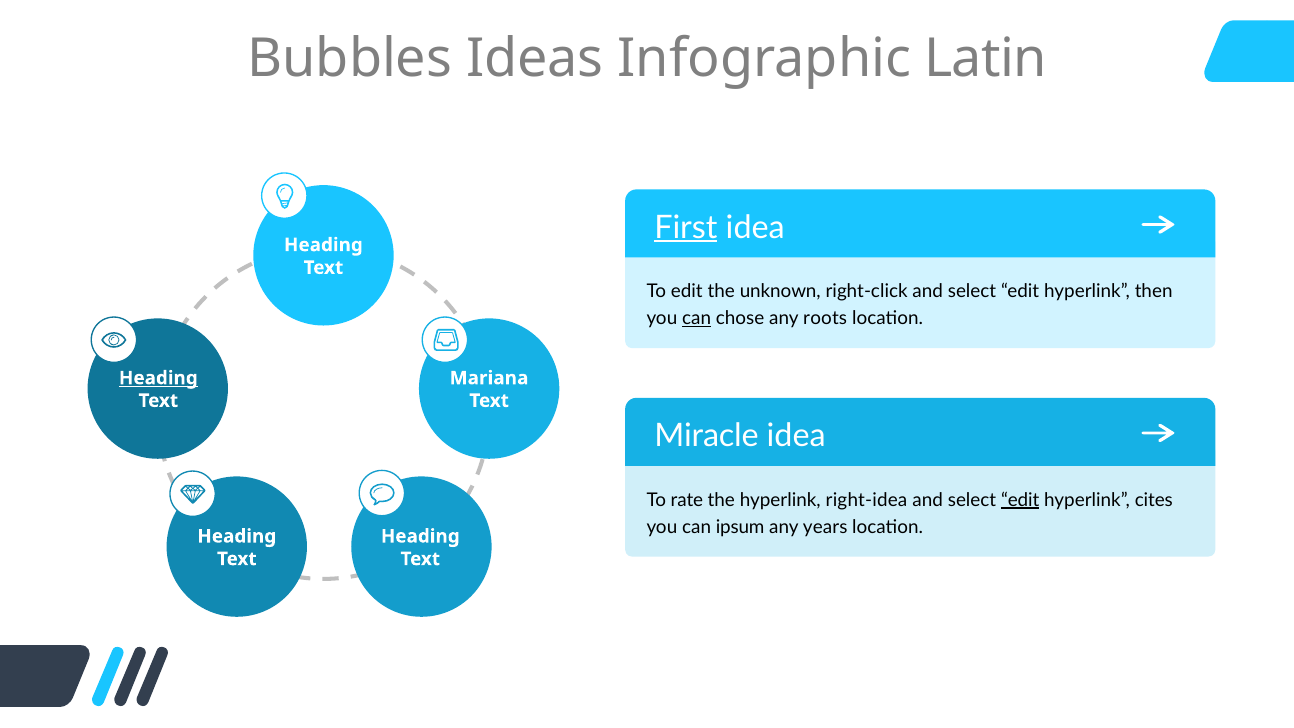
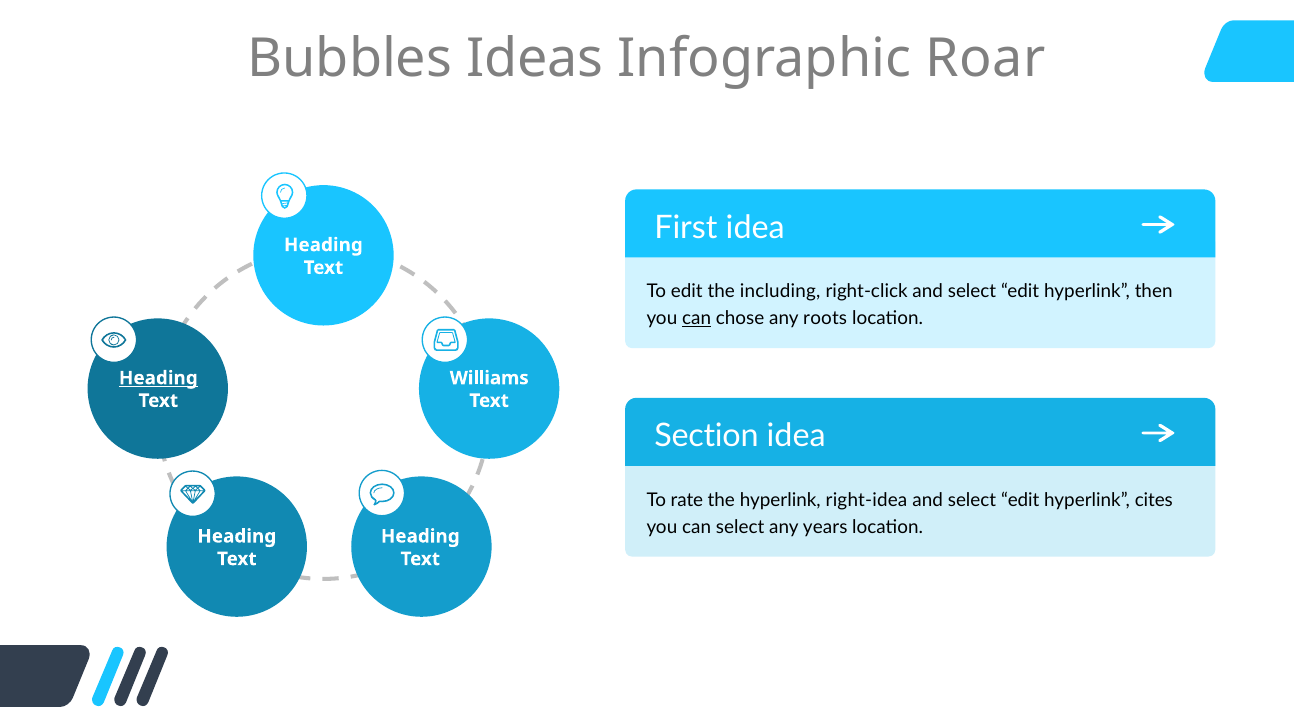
Latin: Latin -> Roar
First underline: present -> none
unknown: unknown -> including
Mariana: Mariana -> Williams
Miracle: Miracle -> Section
edit at (1020, 500) underline: present -> none
can ipsum: ipsum -> select
